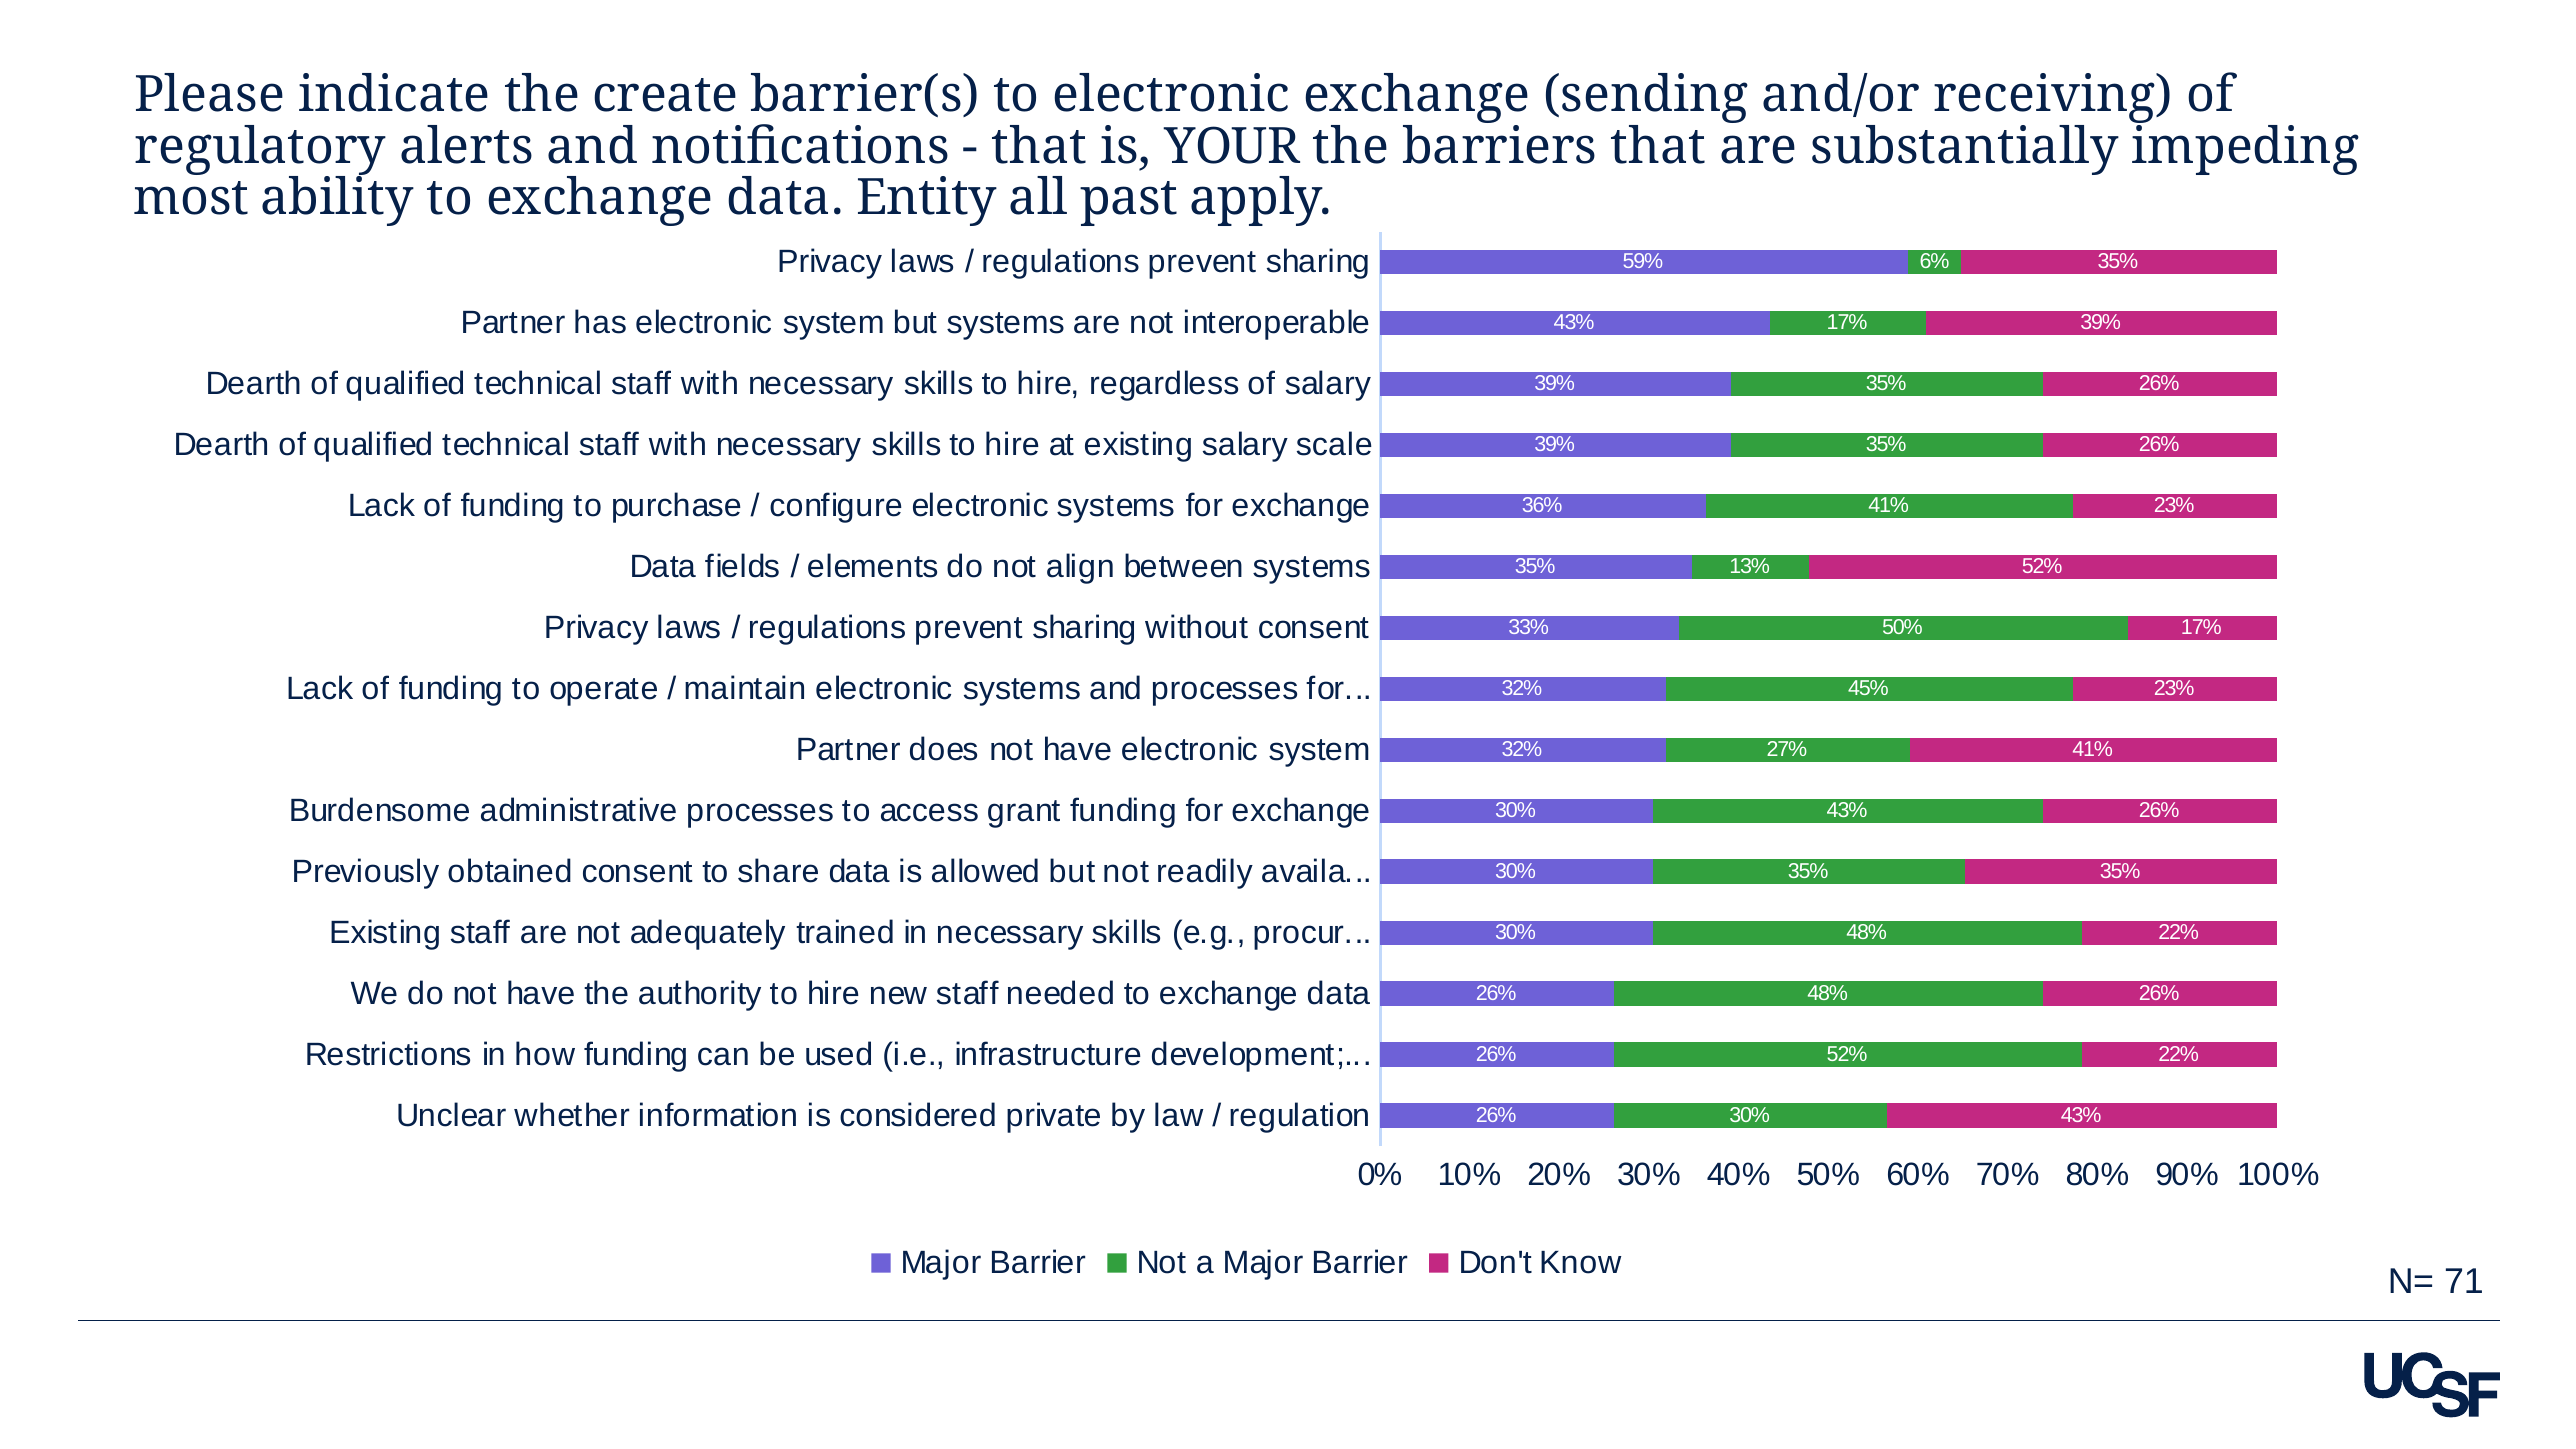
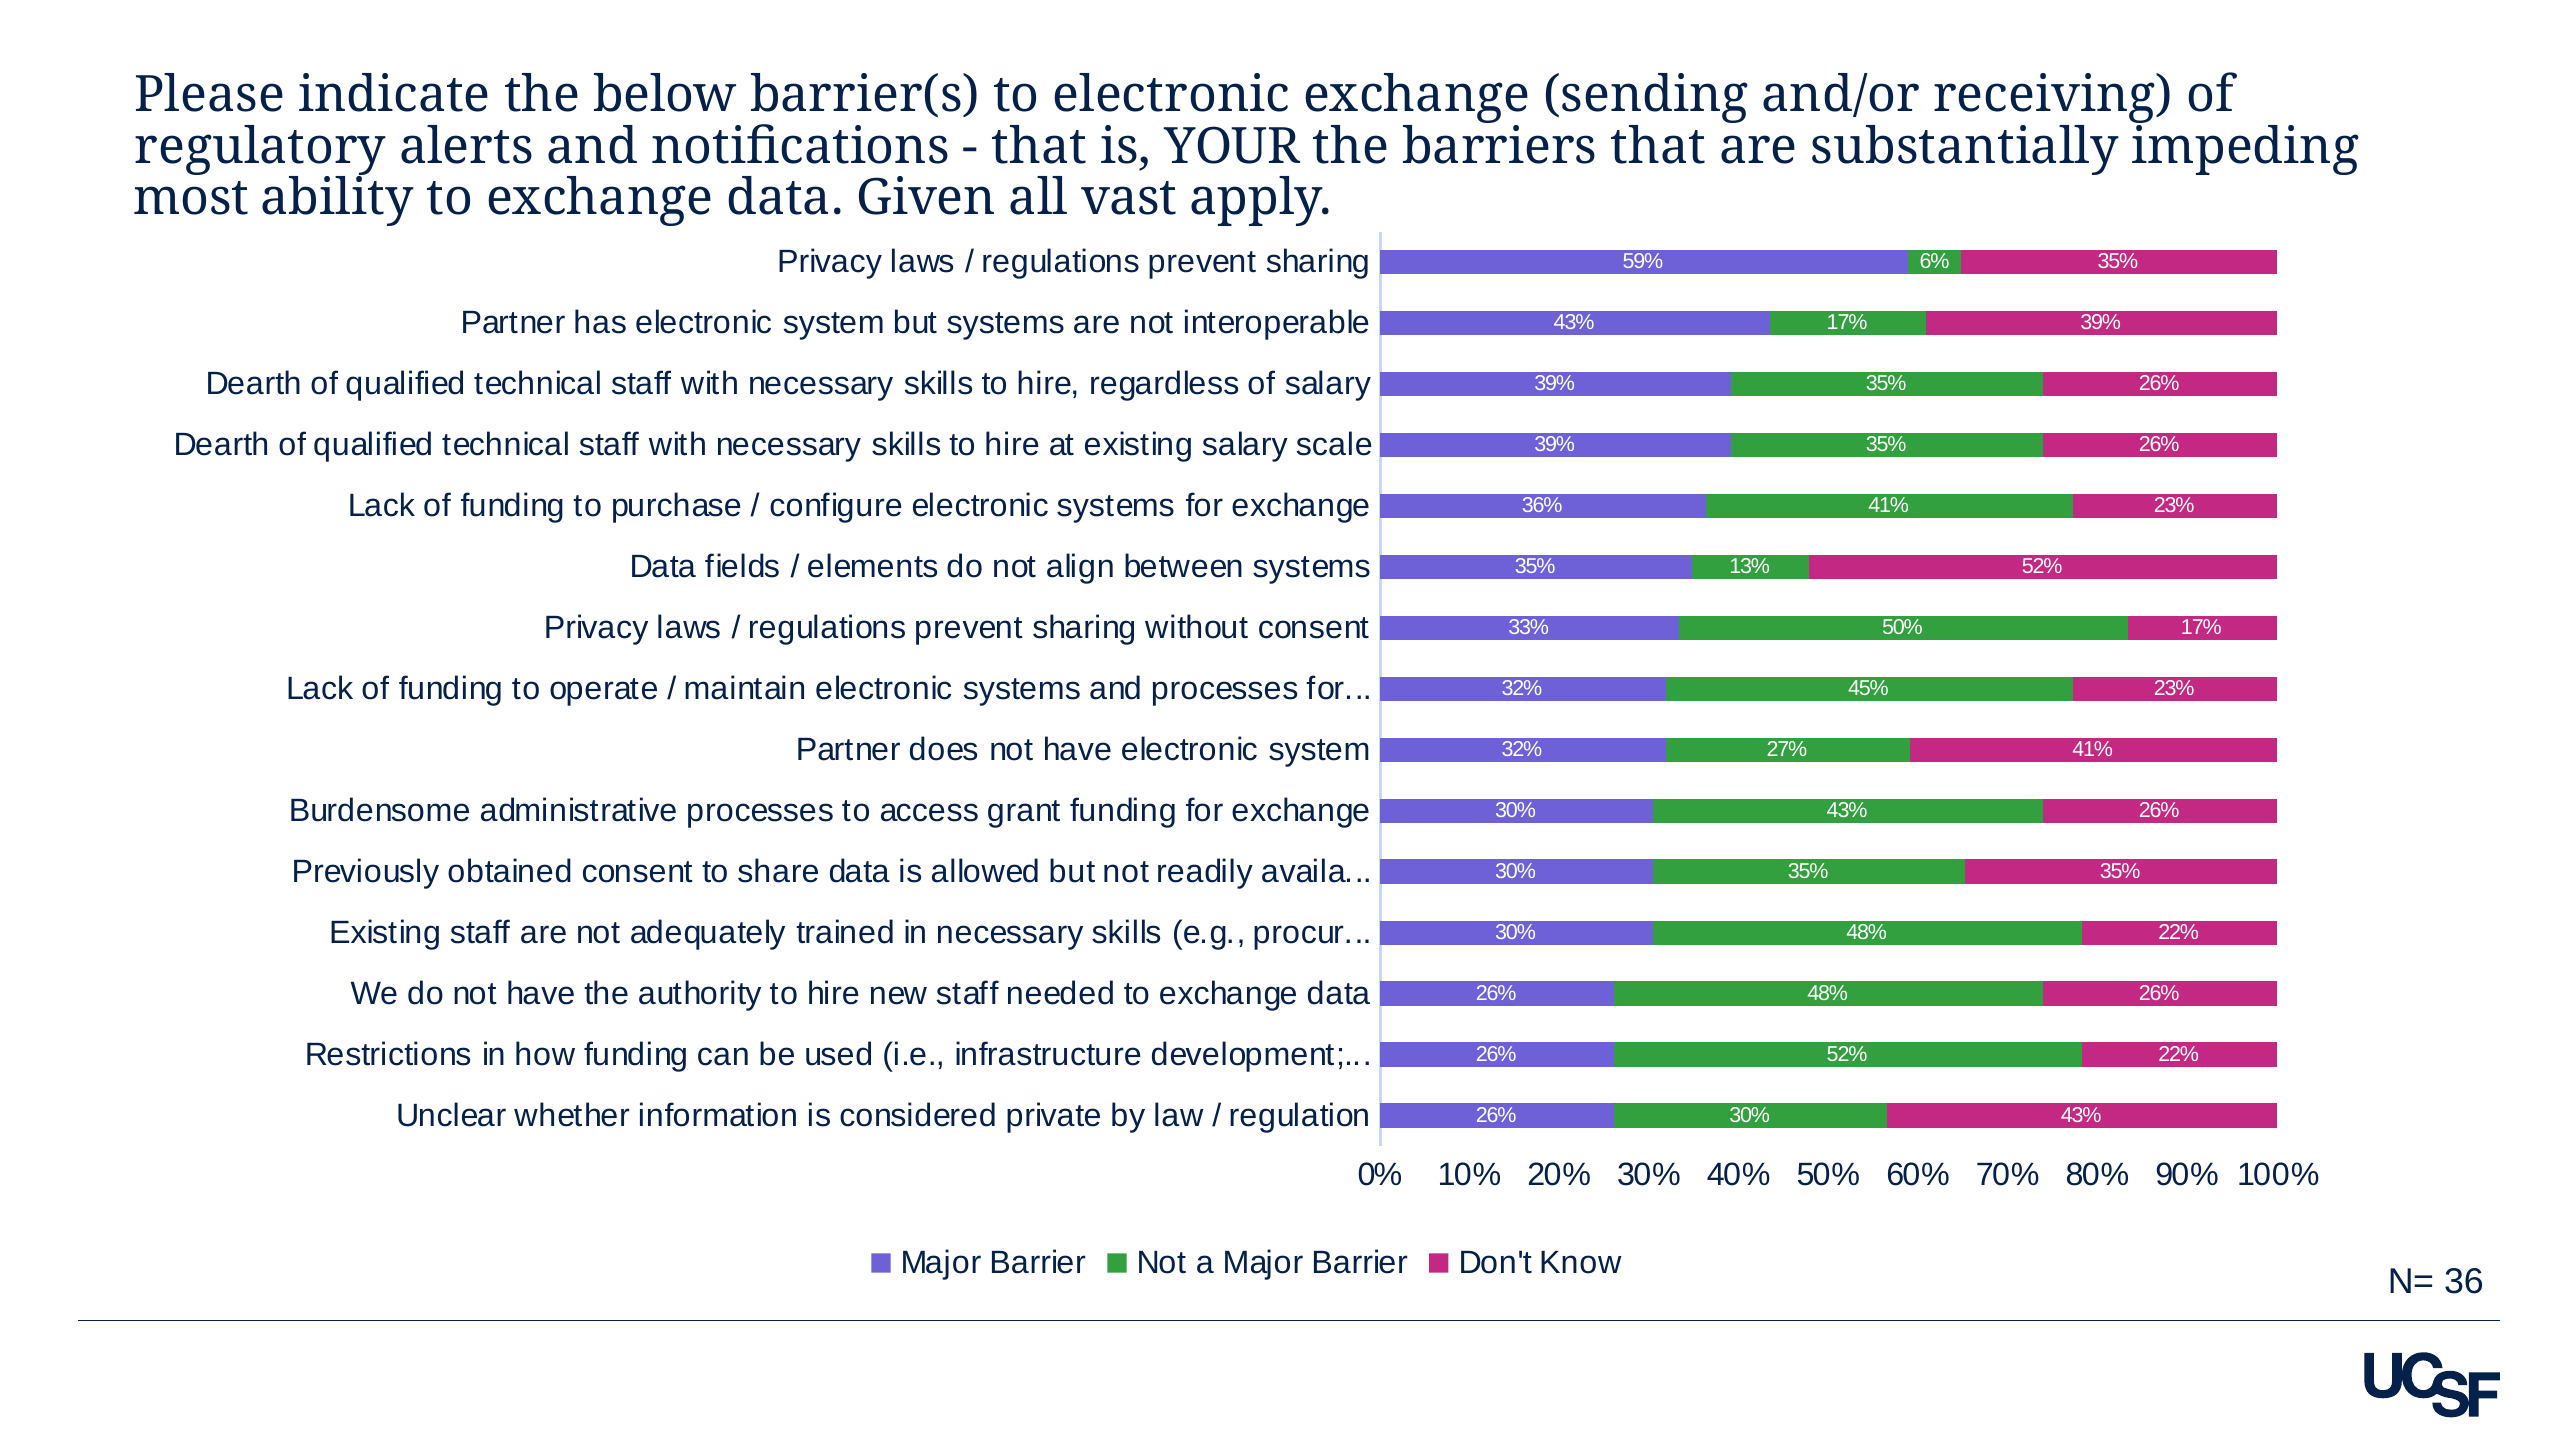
create: create -> below
Entity: Entity -> Given
past: past -> vast
71: 71 -> 36
